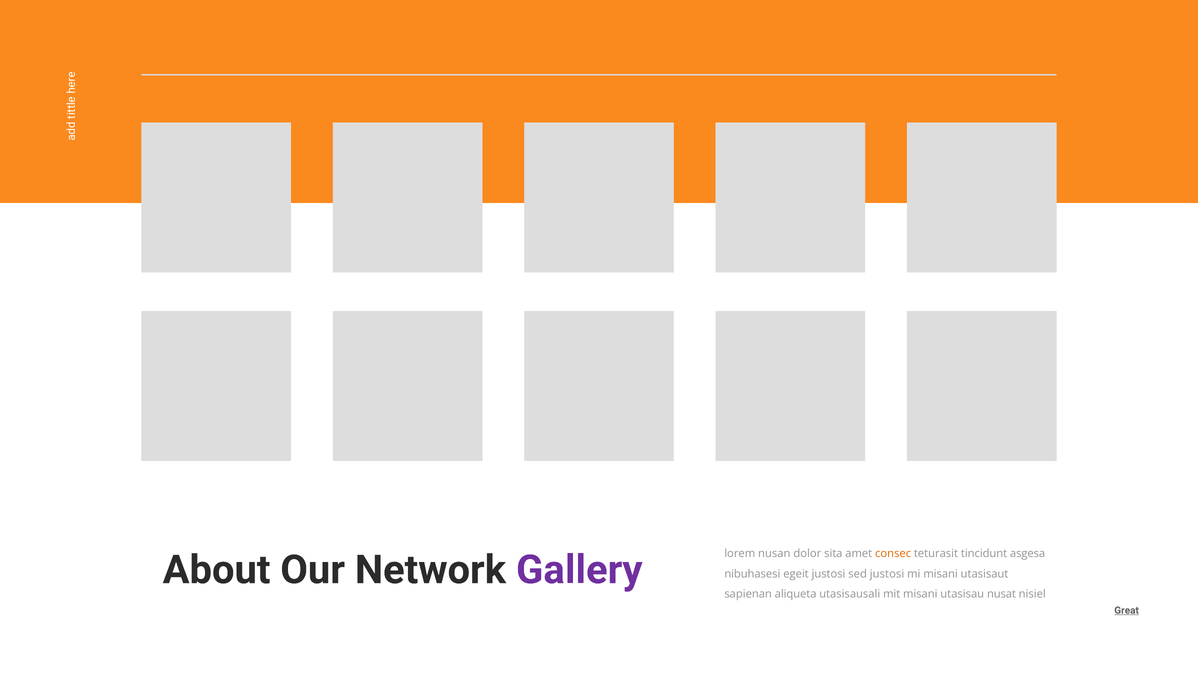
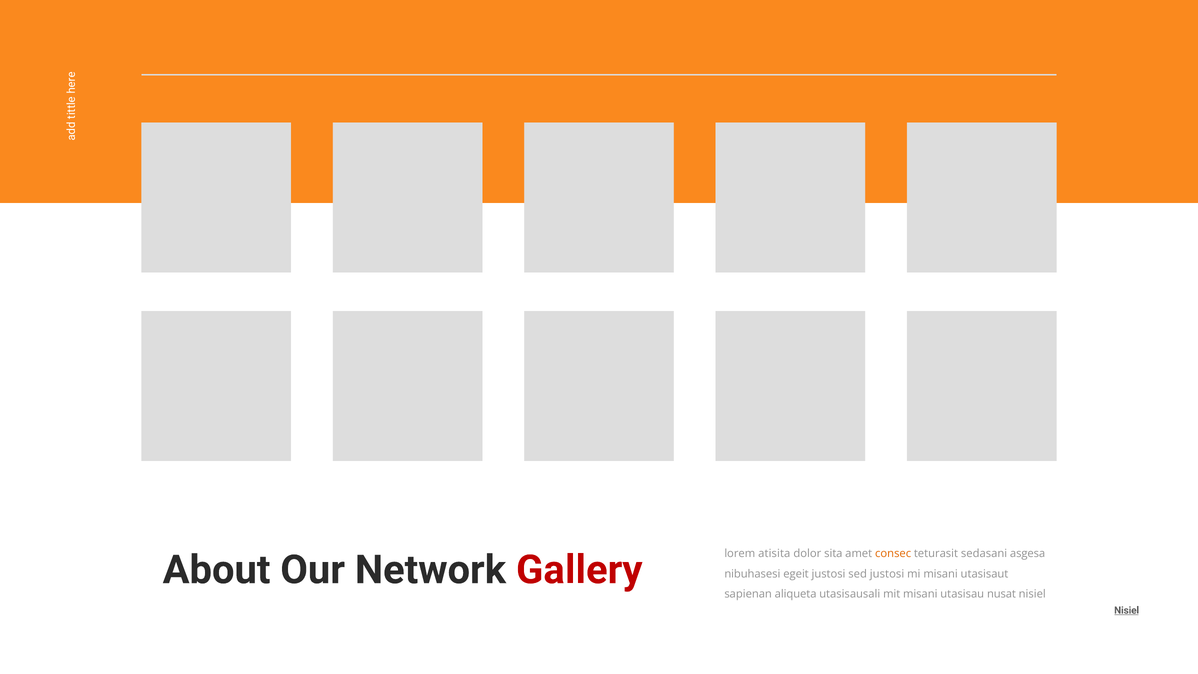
nusan: nusan -> atisita
tincidunt: tincidunt -> sedasani
Gallery colour: purple -> red
Great at (1127, 610): Great -> Nisiel
